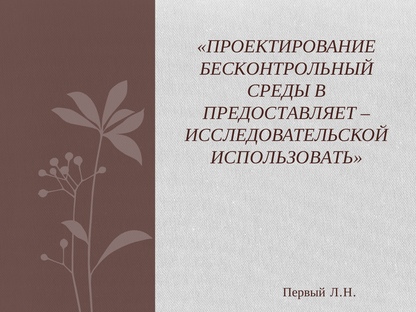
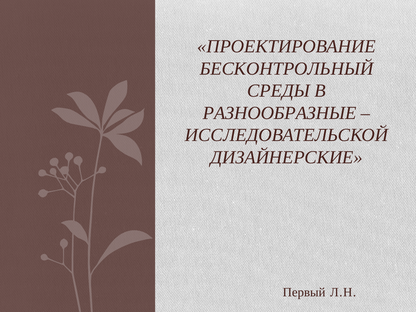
ПРЕДОСТАВЛЯЕТ: ПРЕДОСТАВЛЯЕТ -> РАЗНООБРАЗНЫЕ
ИСПОЛЬЗОВАТЬ: ИСПОЛЬЗОВАТЬ -> ДИЗАЙНЕРСКИЕ
